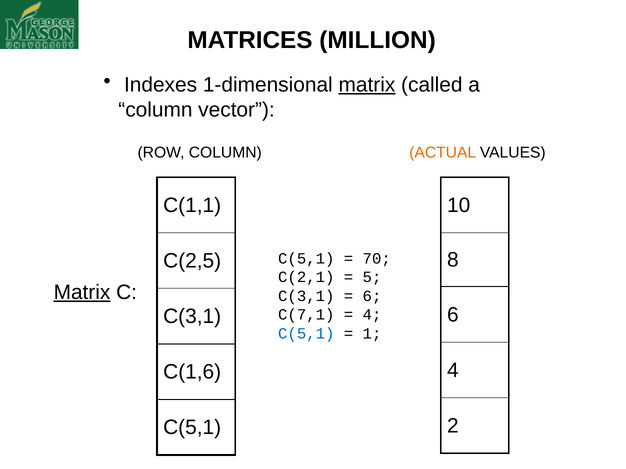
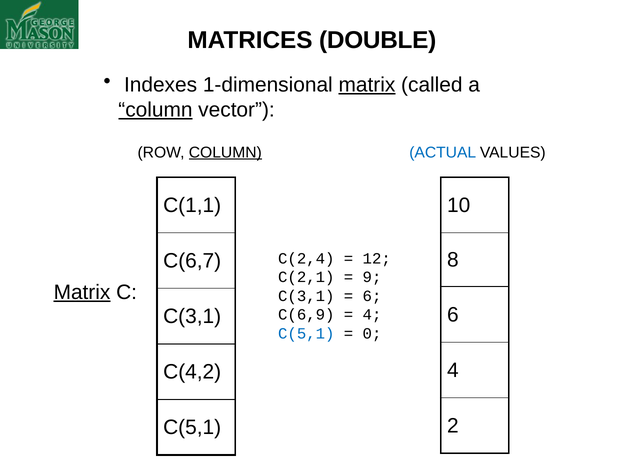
MILLION: MILLION -> DOUBLE
column at (155, 110) underline: none -> present
COLUMN at (225, 153) underline: none -> present
ACTUAL colour: orange -> blue
C(2,5: C(2,5 -> C(6,7
C(5,1 at (306, 259): C(5,1 -> C(2,4
70: 70 -> 12
5: 5 -> 9
C(7,1: C(7,1 -> C(6,9
1: 1 -> 0
C(1,6: C(1,6 -> C(4,2
